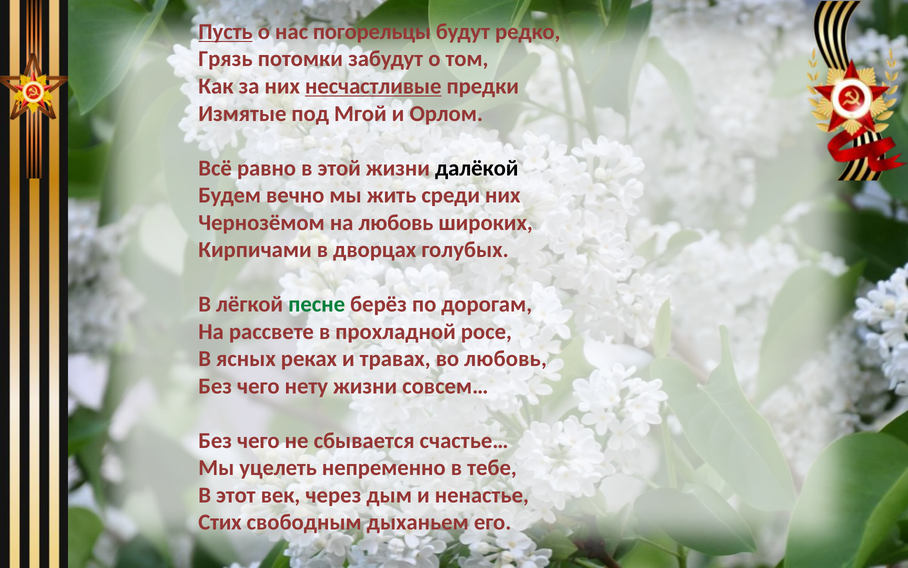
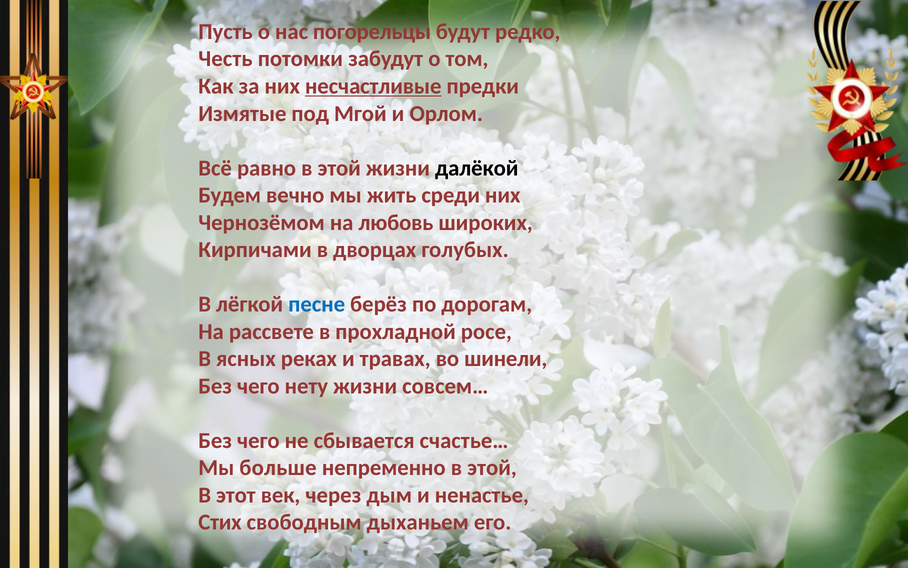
Пусть underline: present -> none
Грязь: Грязь -> Честь
песне colour: green -> blue
во любовь: любовь -> шинели
уцелеть: уцелеть -> больше
непременно в тебе: тебе -> этой
